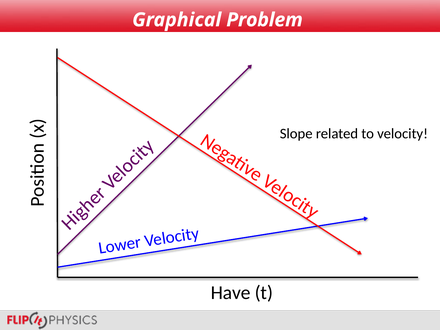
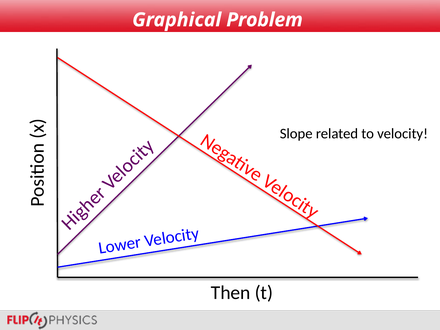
Have: Have -> Then
